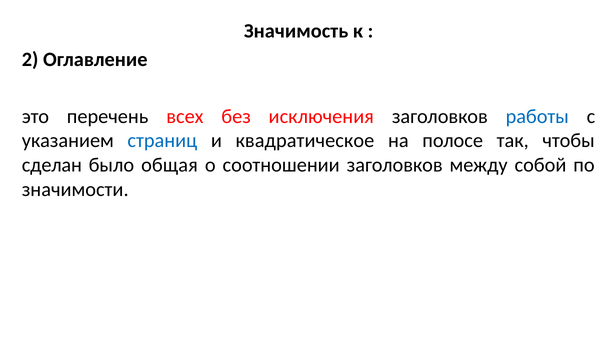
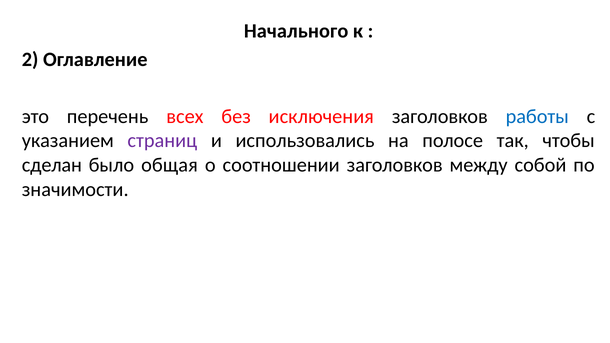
Значимость: Значимость -> Начального
страниц colour: blue -> purple
квадратическое: квадратическое -> использовались
